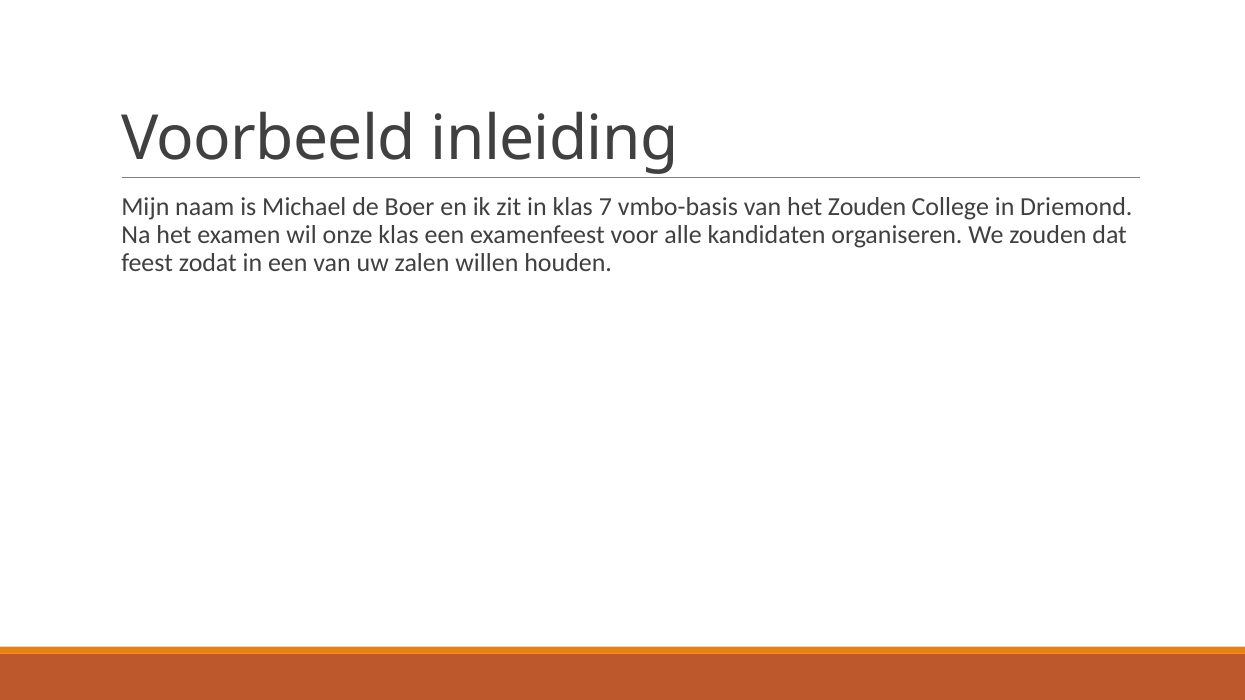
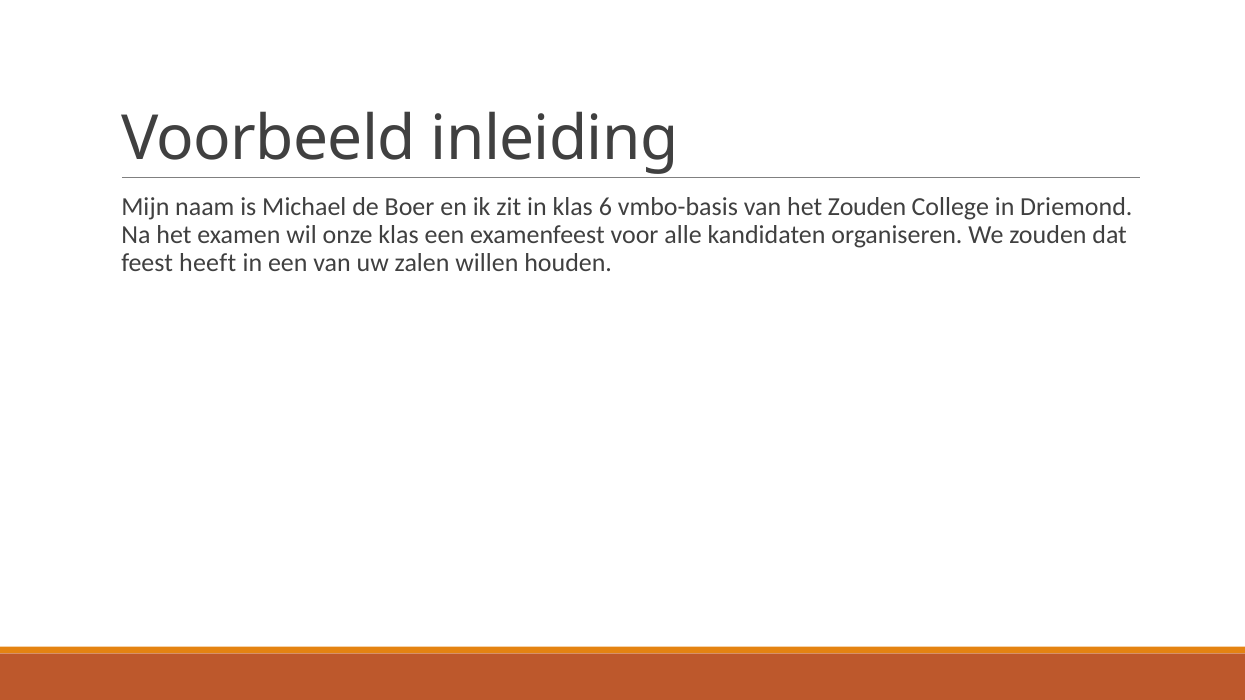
7: 7 -> 6
zodat: zodat -> heeft
